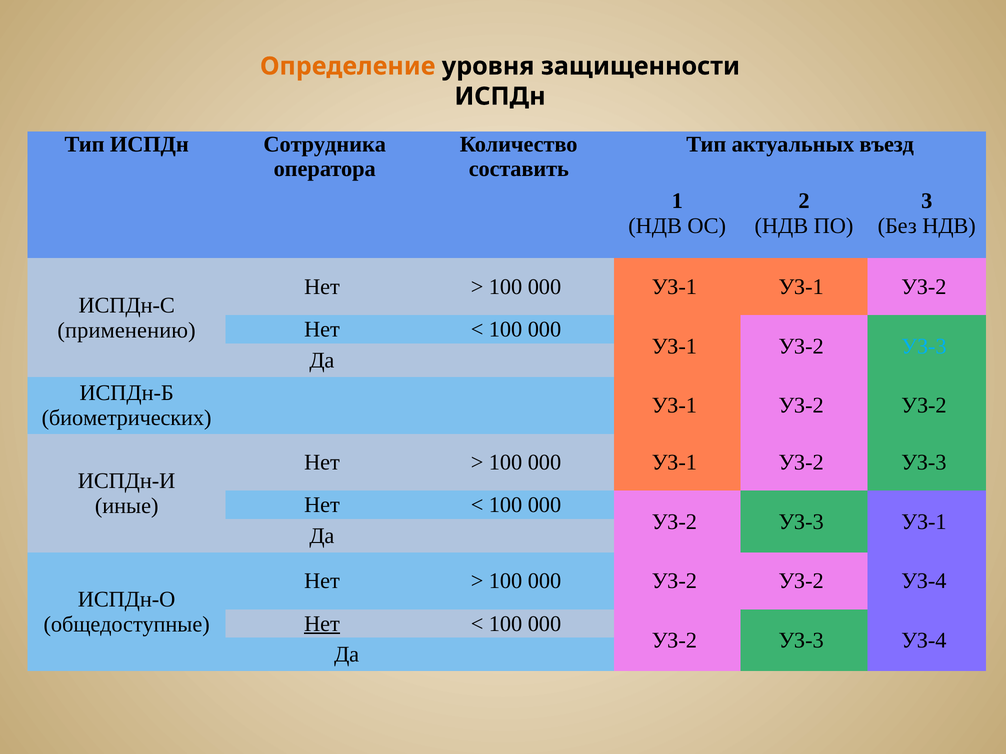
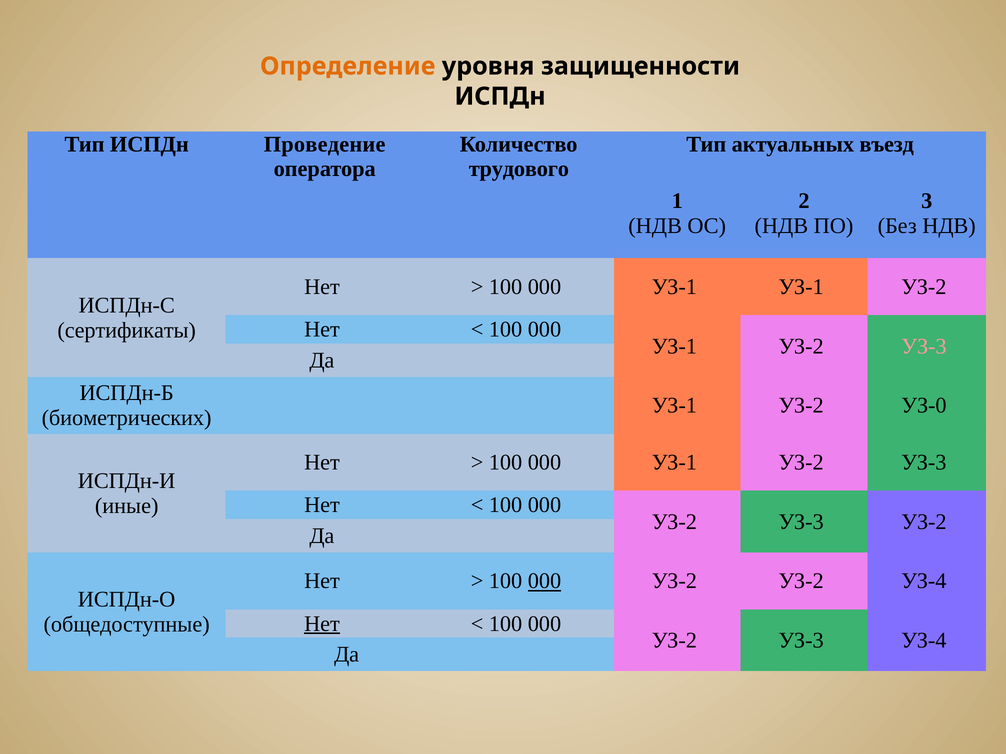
Сотрудника: Сотрудника -> Проведение
составить: составить -> трудового
применению: применению -> сертификаты
УЗ-3 at (924, 346) colour: light blue -> pink
УЗ-1 УЗ-2 УЗ-2: УЗ-2 -> УЗ-0
УЗ-3 УЗ-1: УЗ-1 -> УЗ-2
000 at (545, 581) underline: none -> present
